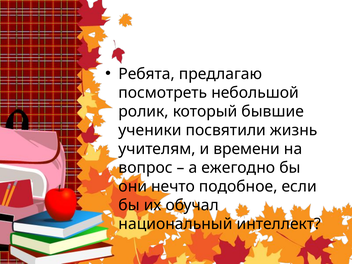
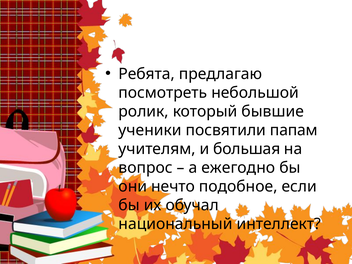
жизнь: жизнь -> папам
времени: времени -> большая
